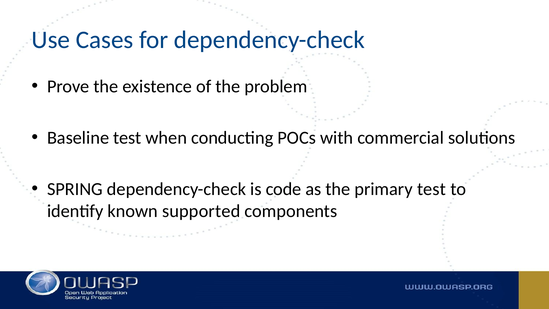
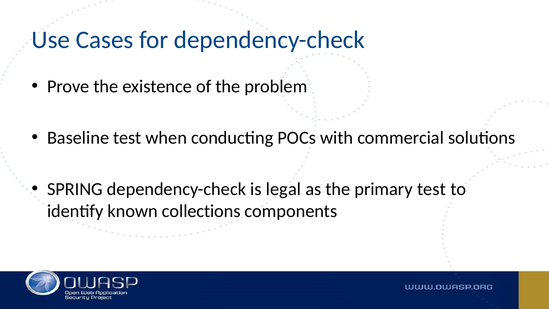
code: code -> legal
supported: supported -> collections
